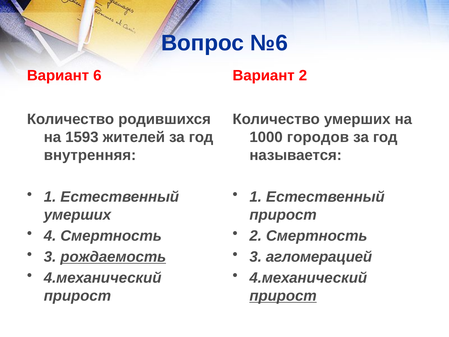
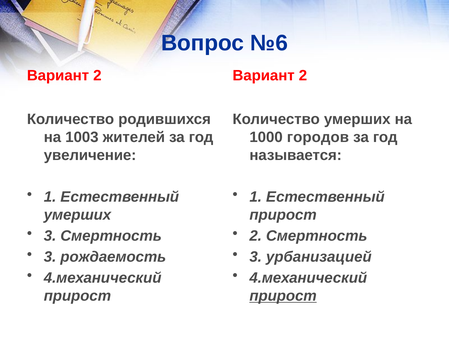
6 at (97, 76): 6 -> 2
1593: 1593 -> 1003
внутренняя: внутренняя -> увеличение
4 at (50, 236): 4 -> 3
рождаемость underline: present -> none
агломерацией: агломерацией -> урбанизацией
